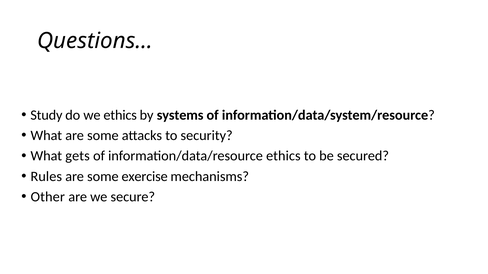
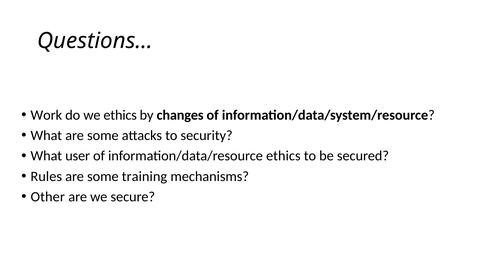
Study: Study -> Work
systems: systems -> changes
gets: gets -> user
exercise: exercise -> training
